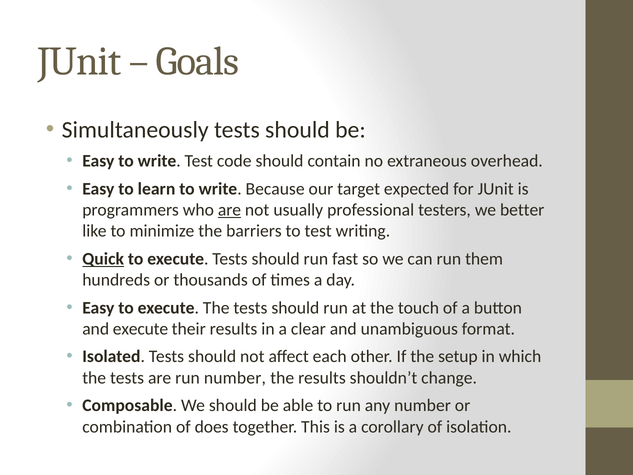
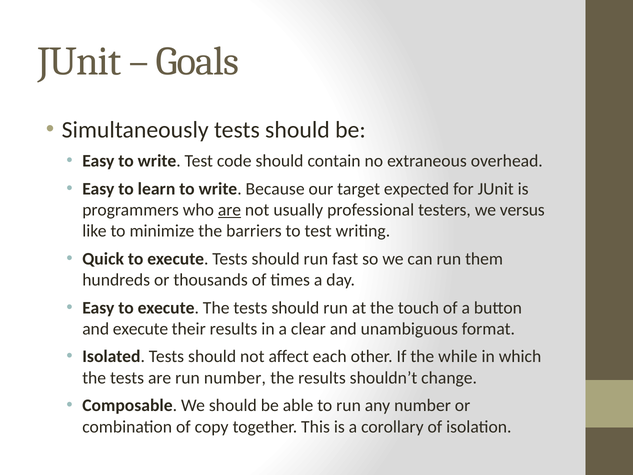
better: better -> versus
Quick underline: present -> none
setup: setup -> while
does: does -> copy
